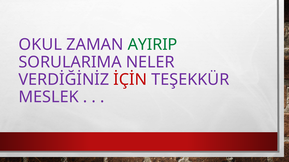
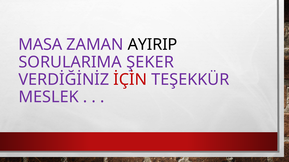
OKUL: OKUL -> MASA
AYIRIP colour: green -> black
NELER: NELER -> ŞEKER
